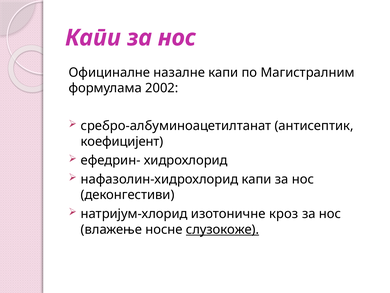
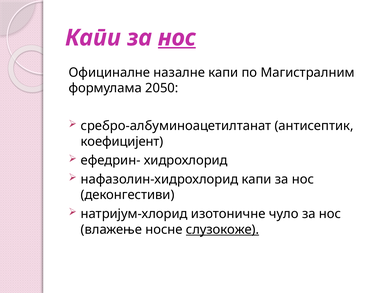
нос at (177, 38) underline: none -> present
2002: 2002 -> 2050
кроз: кроз -> чуло
